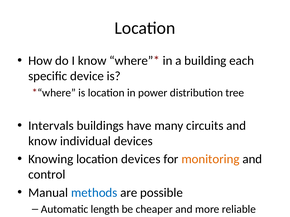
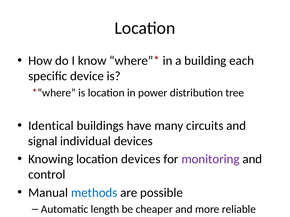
Intervals: Intervals -> Identical
know at (43, 141): know -> signal
monitoring colour: orange -> purple
